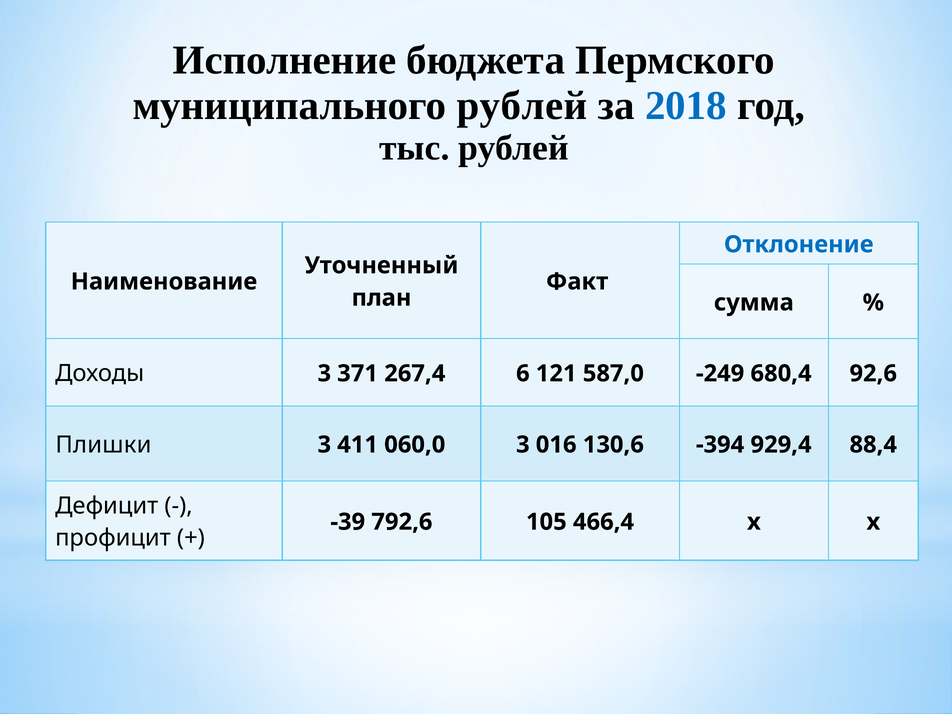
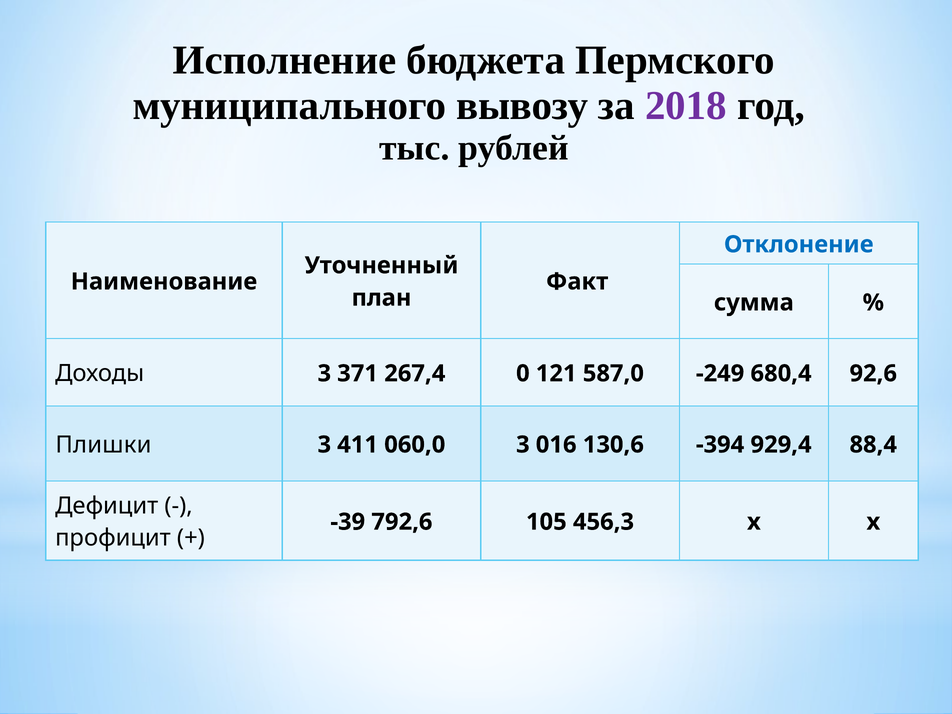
муниципального рублей: рублей -> вывозу
2018 colour: blue -> purple
6: 6 -> 0
466,4: 466,4 -> 456,3
